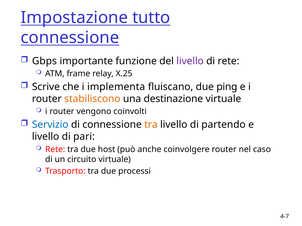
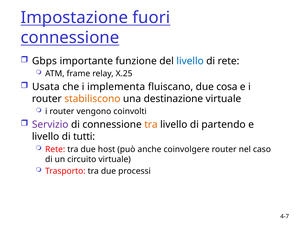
tutto: tutto -> fuori
livello at (190, 61) colour: purple -> blue
Scrive: Scrive -> Usata
ping: ping -> cosa
Servizio colour: blue -> purple
pari: pari -> tutti
